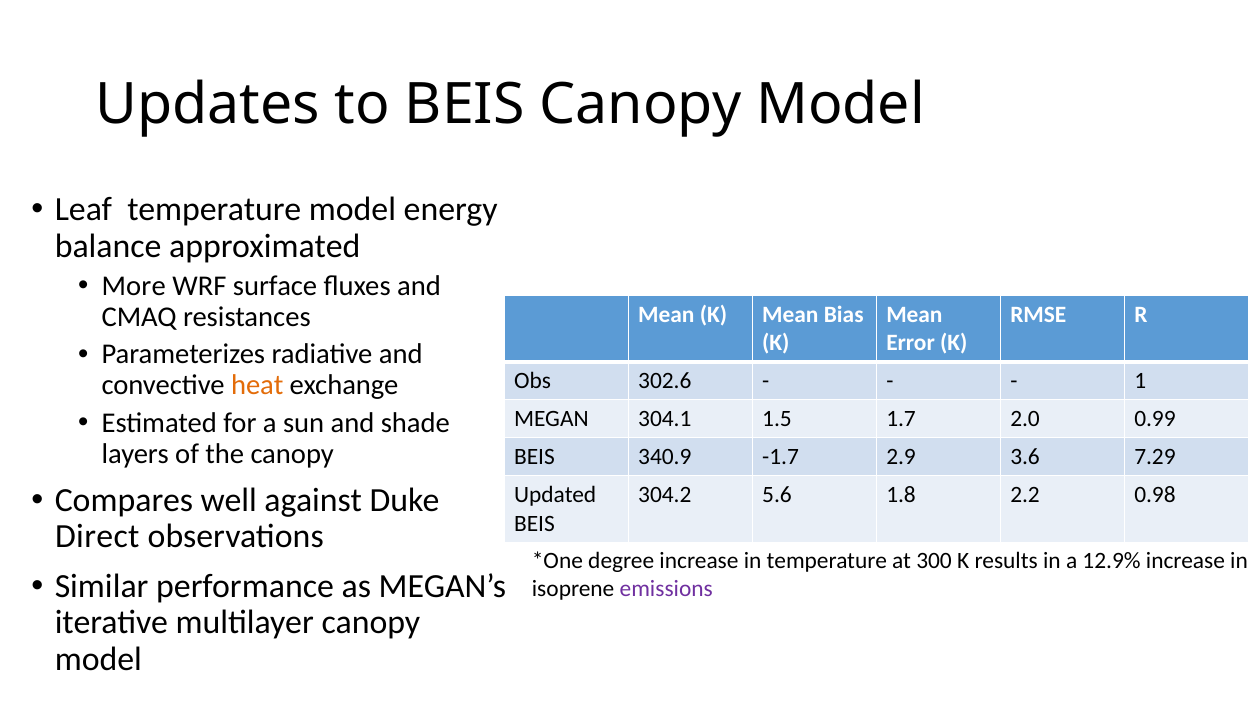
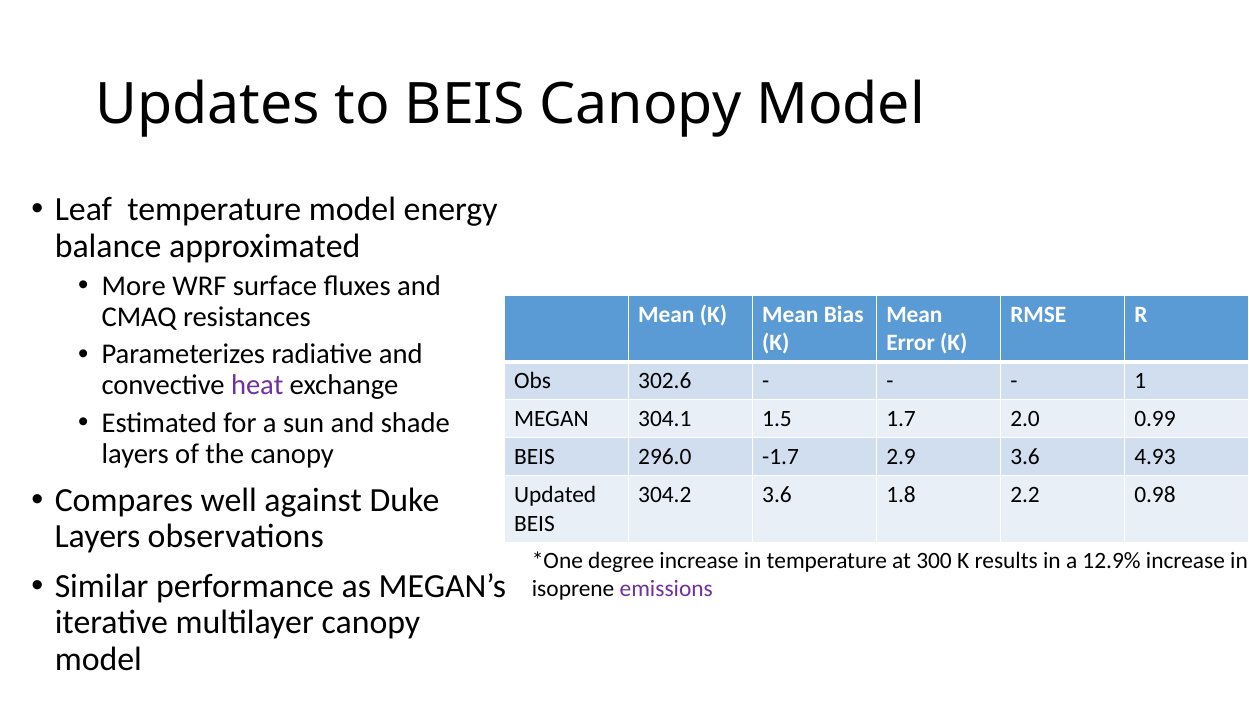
heat colour: orange -> purple
340.9: 340.9 -> 296.0
7.29: 7.29 -> 4.93
304.2 5.6: 5.6 -> 3.6
Direct at (97, 537): Direct -> Layers
